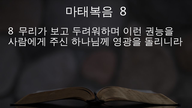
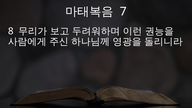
8 at (123, 12): 8 -> 7
